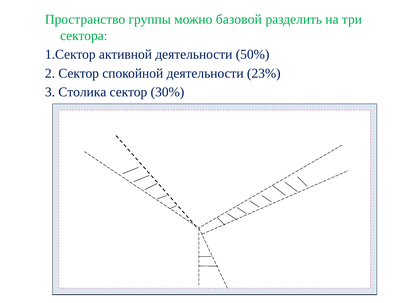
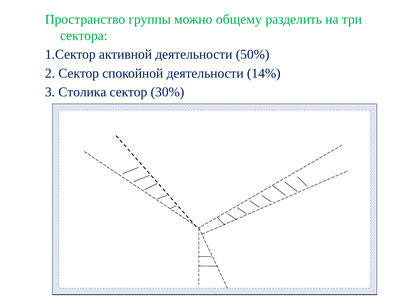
базовой: базовой -> общему
23%: 23% -> 14%
